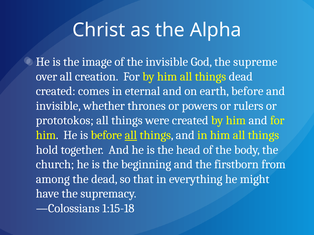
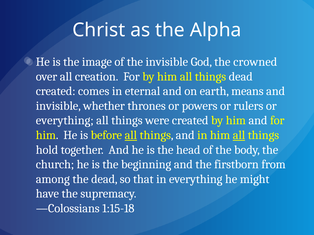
supreme: supreme -> crowned
earth before: before -> means
prototokos at (65, 121): prototokos -> everything
all at (239, 135) underline: none -> present
